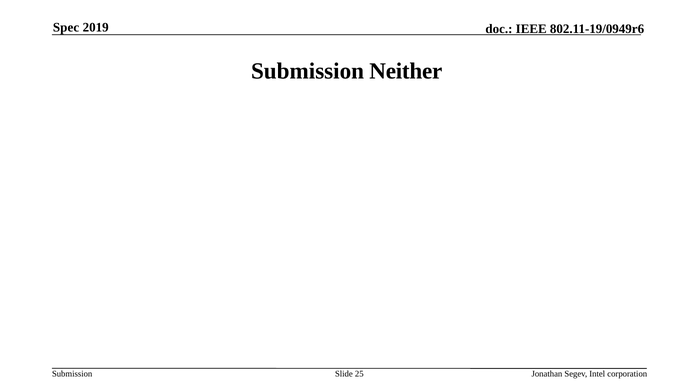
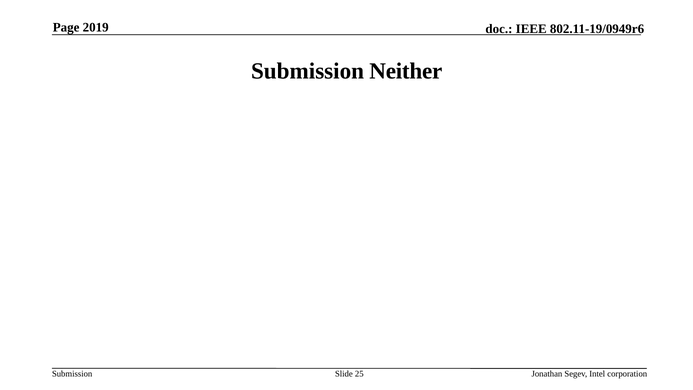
Spec: Spec -> Page
